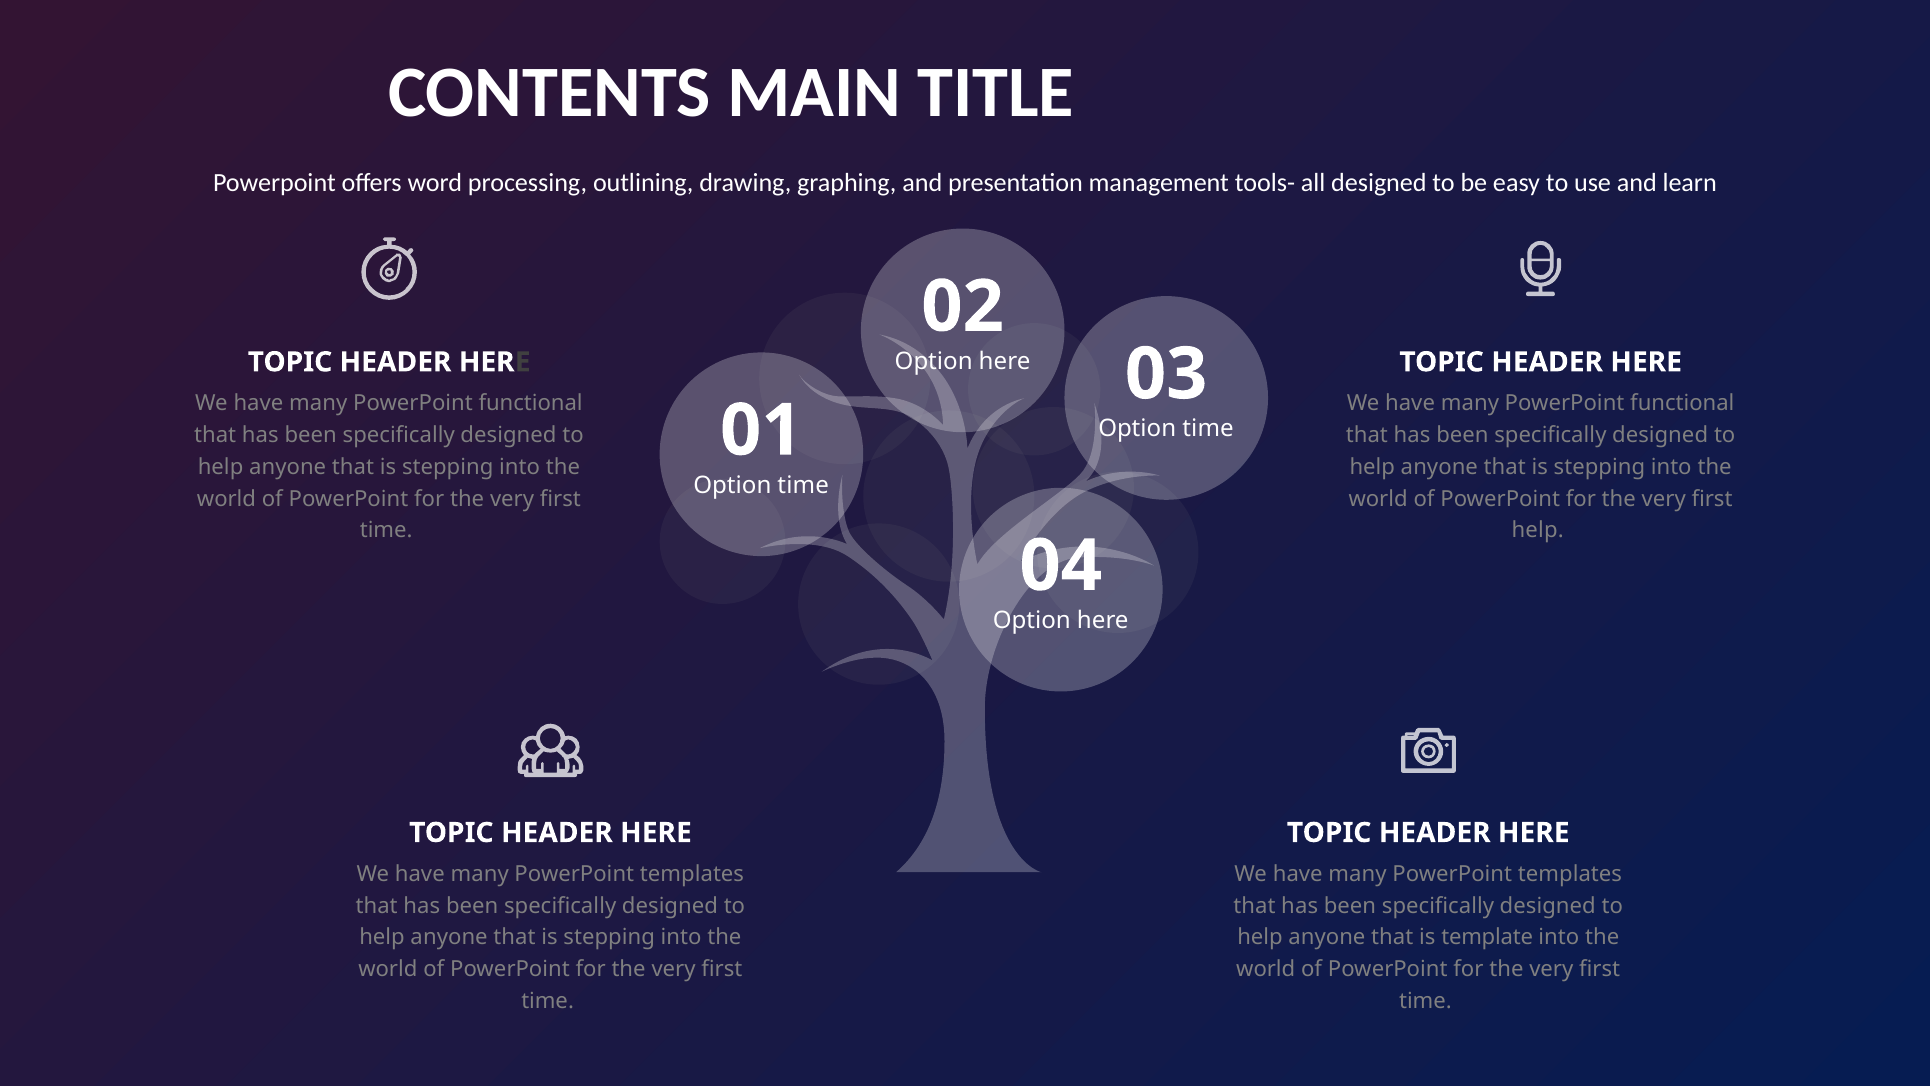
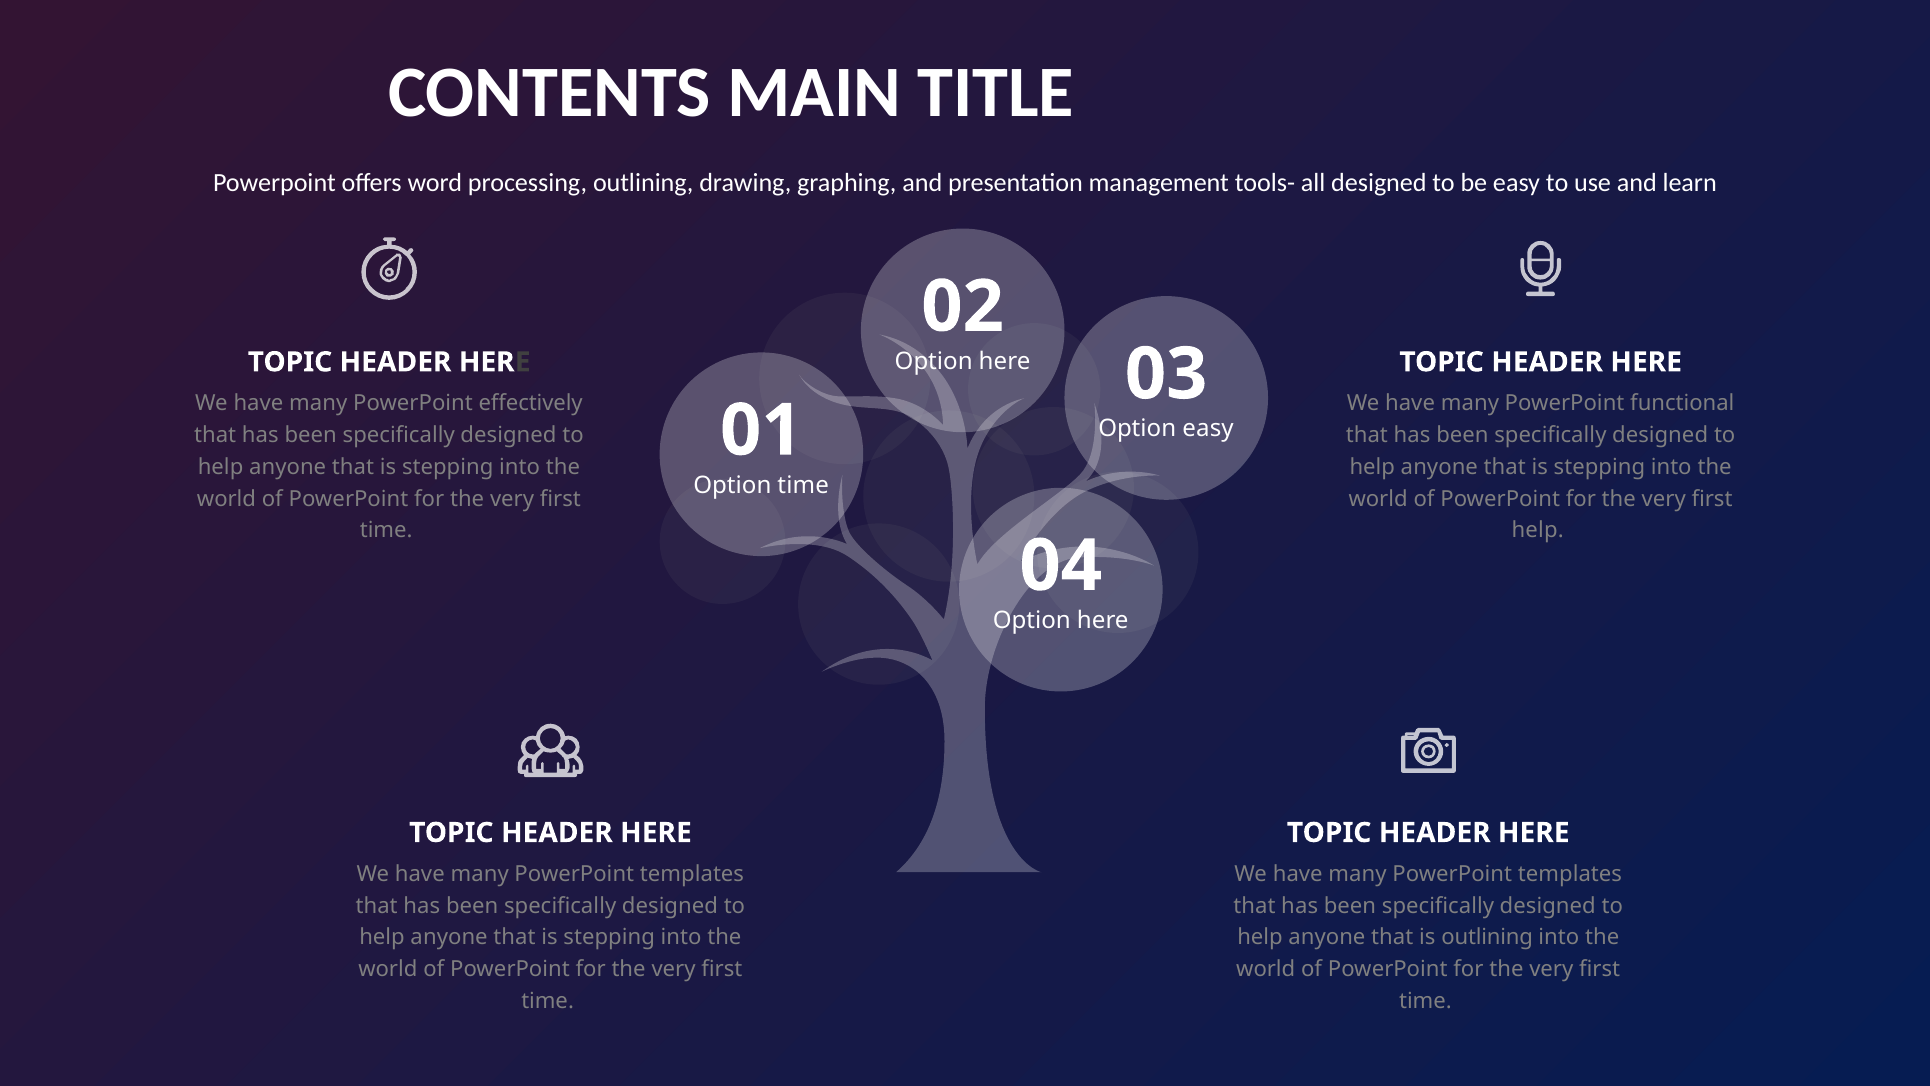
functional at (531, 403): functional -> effectively
time at (1208, 429): time -> easy
is template: template -> outlining
